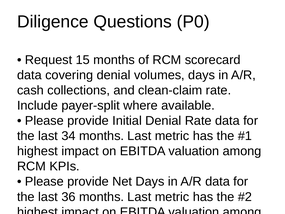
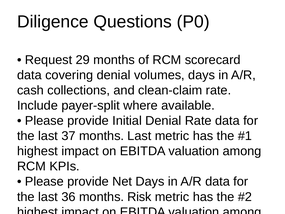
15: 15 -> 29
34: 34 -> 37
36 months Last: Last -> Risk
